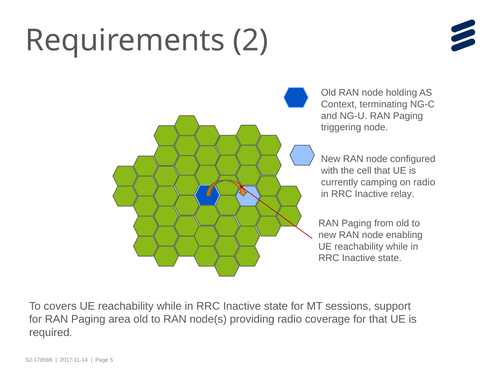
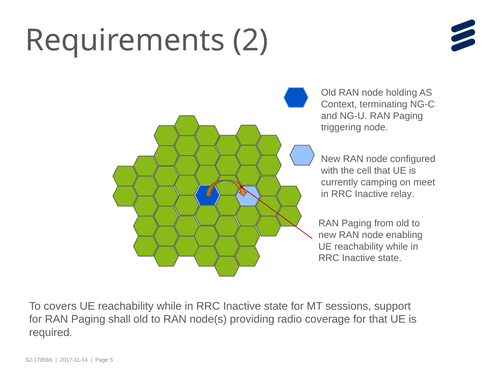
on radio: radio -> meet
area: area -> shall
